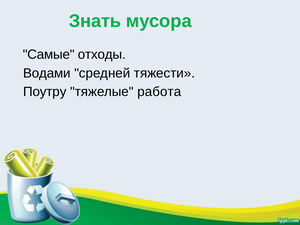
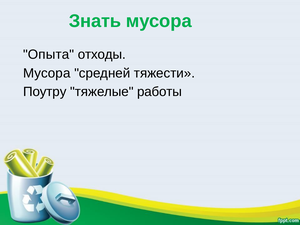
Самые: Самые -> Опыта
Водами at (47, 73): Водами -> Мусора
работа: работа -> работы
